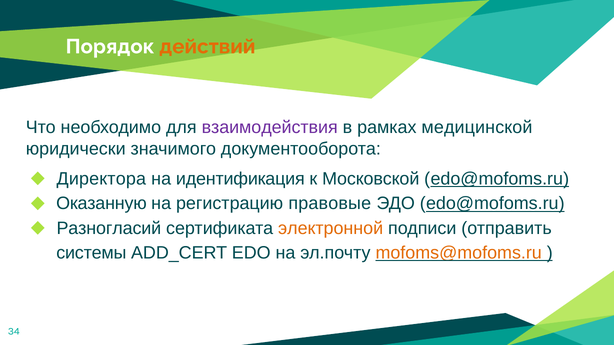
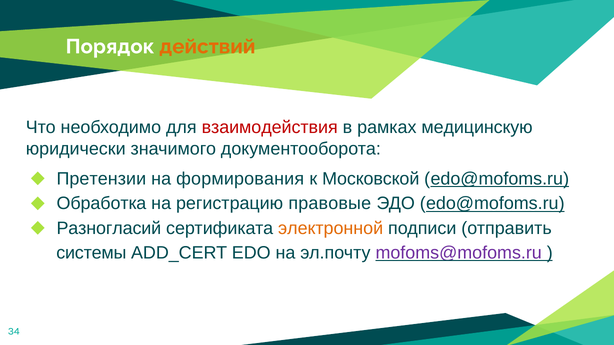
взаимодействия colour: purple -> red
медицинской: медицинской -> медицинскую
Директора: Директора -> Претензии
идентификация: идентификация -> формирования
Оказанную: Оказанную -> Обработка
mofoms@mofoms.ru colour: orange -> purple
